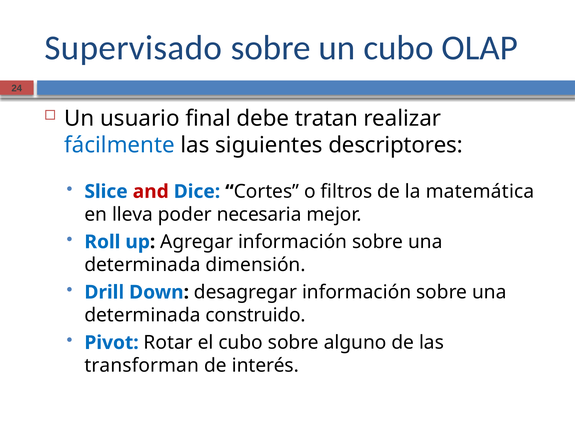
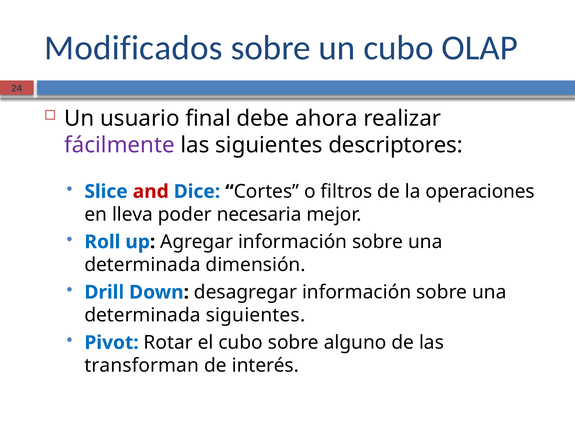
Supervisado: Supervisado -> Modificados
tratan: tratan -> ahora
fácilmente colour: blue -> purple
matemática: matemática -> operaciones
determinada construido: construido -> siguientes
